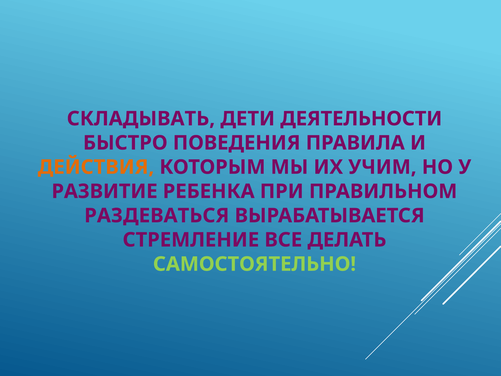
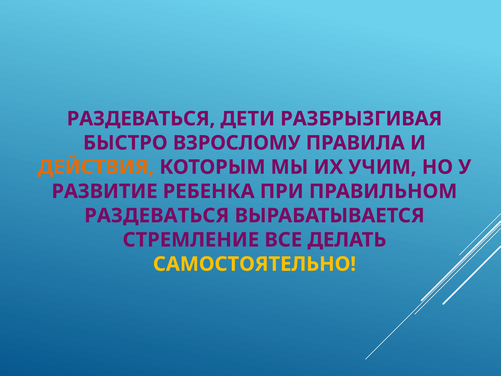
СКЛАДЫВАТЬ at (141, 119): СКЛАДЫВАТЬ -> РАЗДЕВАТЬСЯ
ДЕЯТЕЛЬНОСТИ: ДЕЯТЕЛЬНОСТИ -> РАЗБРЫЗГИВАЯ
ПОВЕДЕНИЯ: ПОВЕДЕНИЯ -> ВЗРОСЛОМУ
САМОСТОЯТЕЛЬНО colour: light green -> yellow
